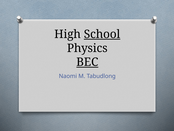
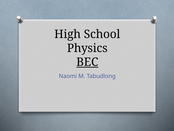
School underline: present -> none
